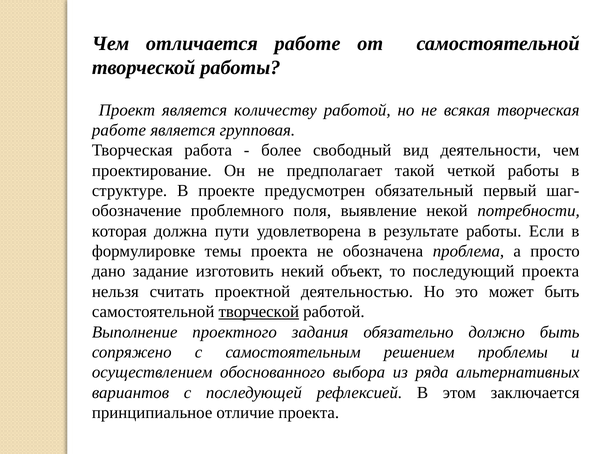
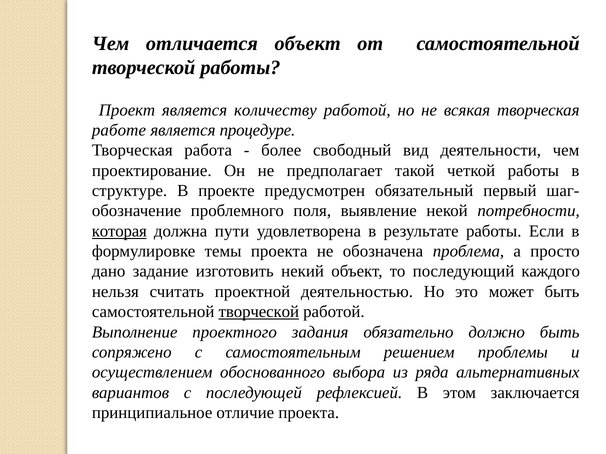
отличается работе: работе -> объект
групповая: групповая -> процедуре
которая underline: none -> present
последующий проекта: проекта -> каждого
